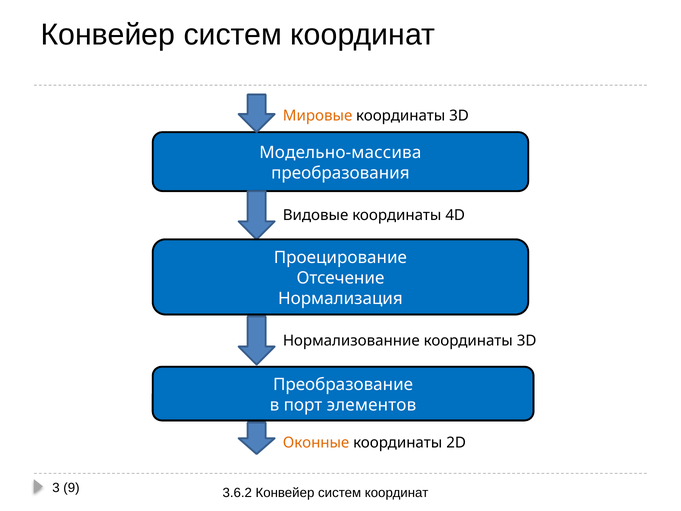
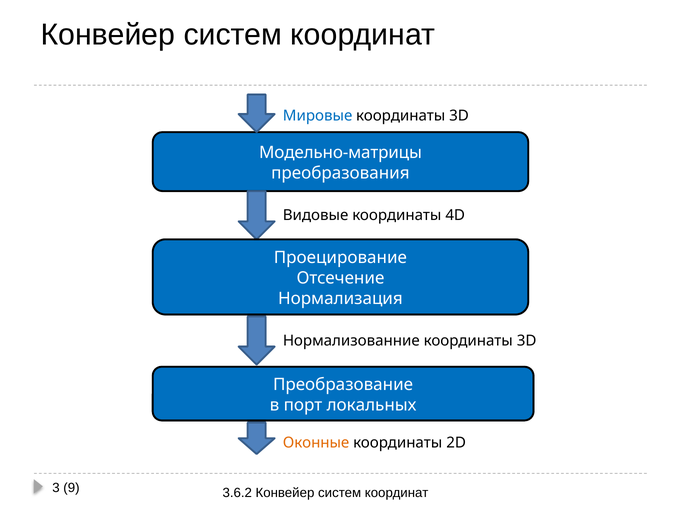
Мировые colour: orange -> blue
Модельно-массива: Модельно-массива -> Модельно-матрицы
элементов: элементов -> локальных
